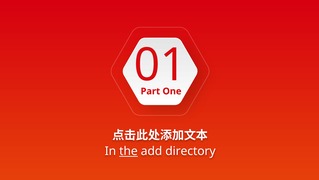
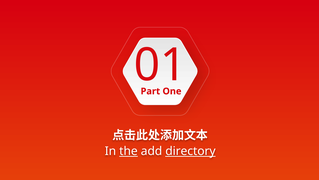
directory underline: none -> present
